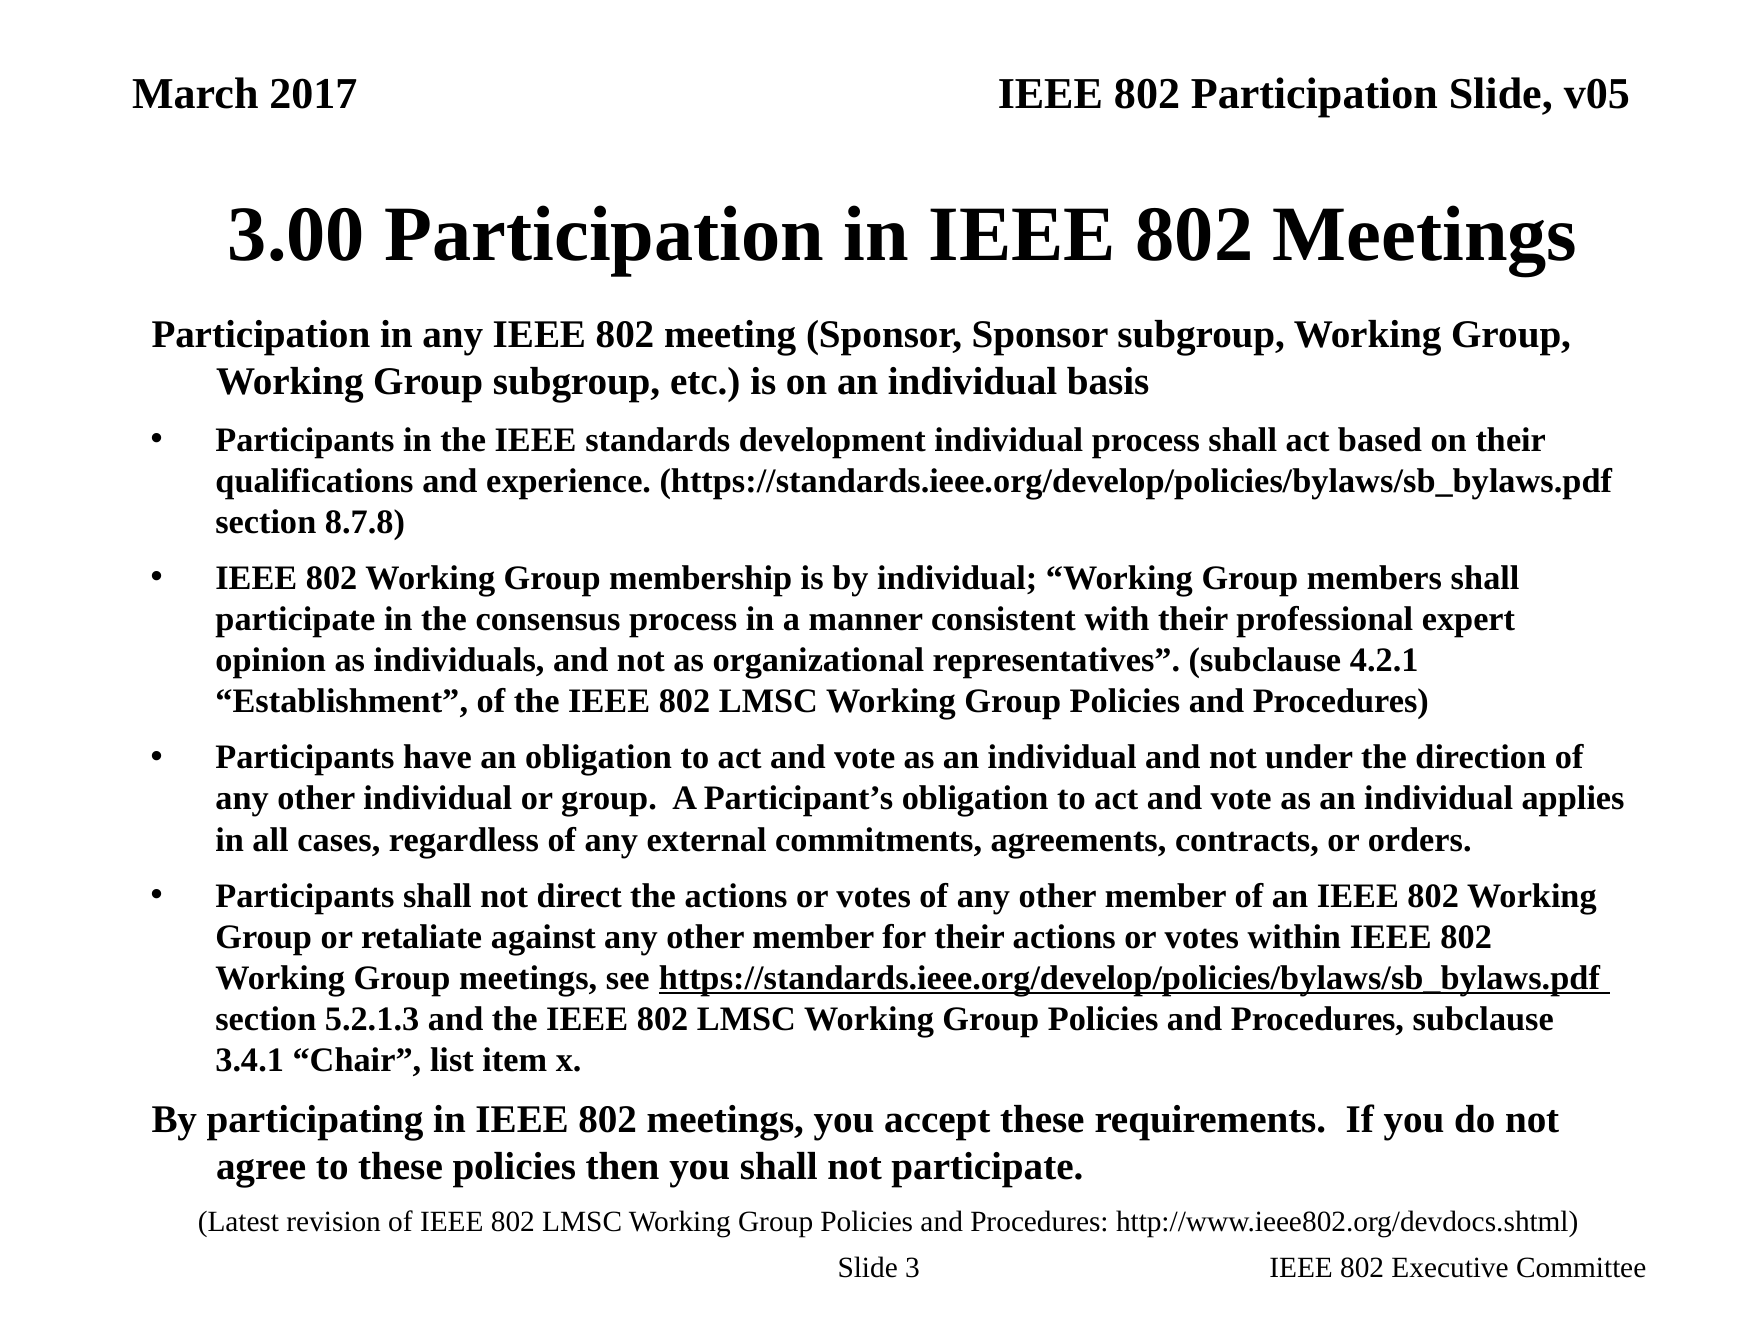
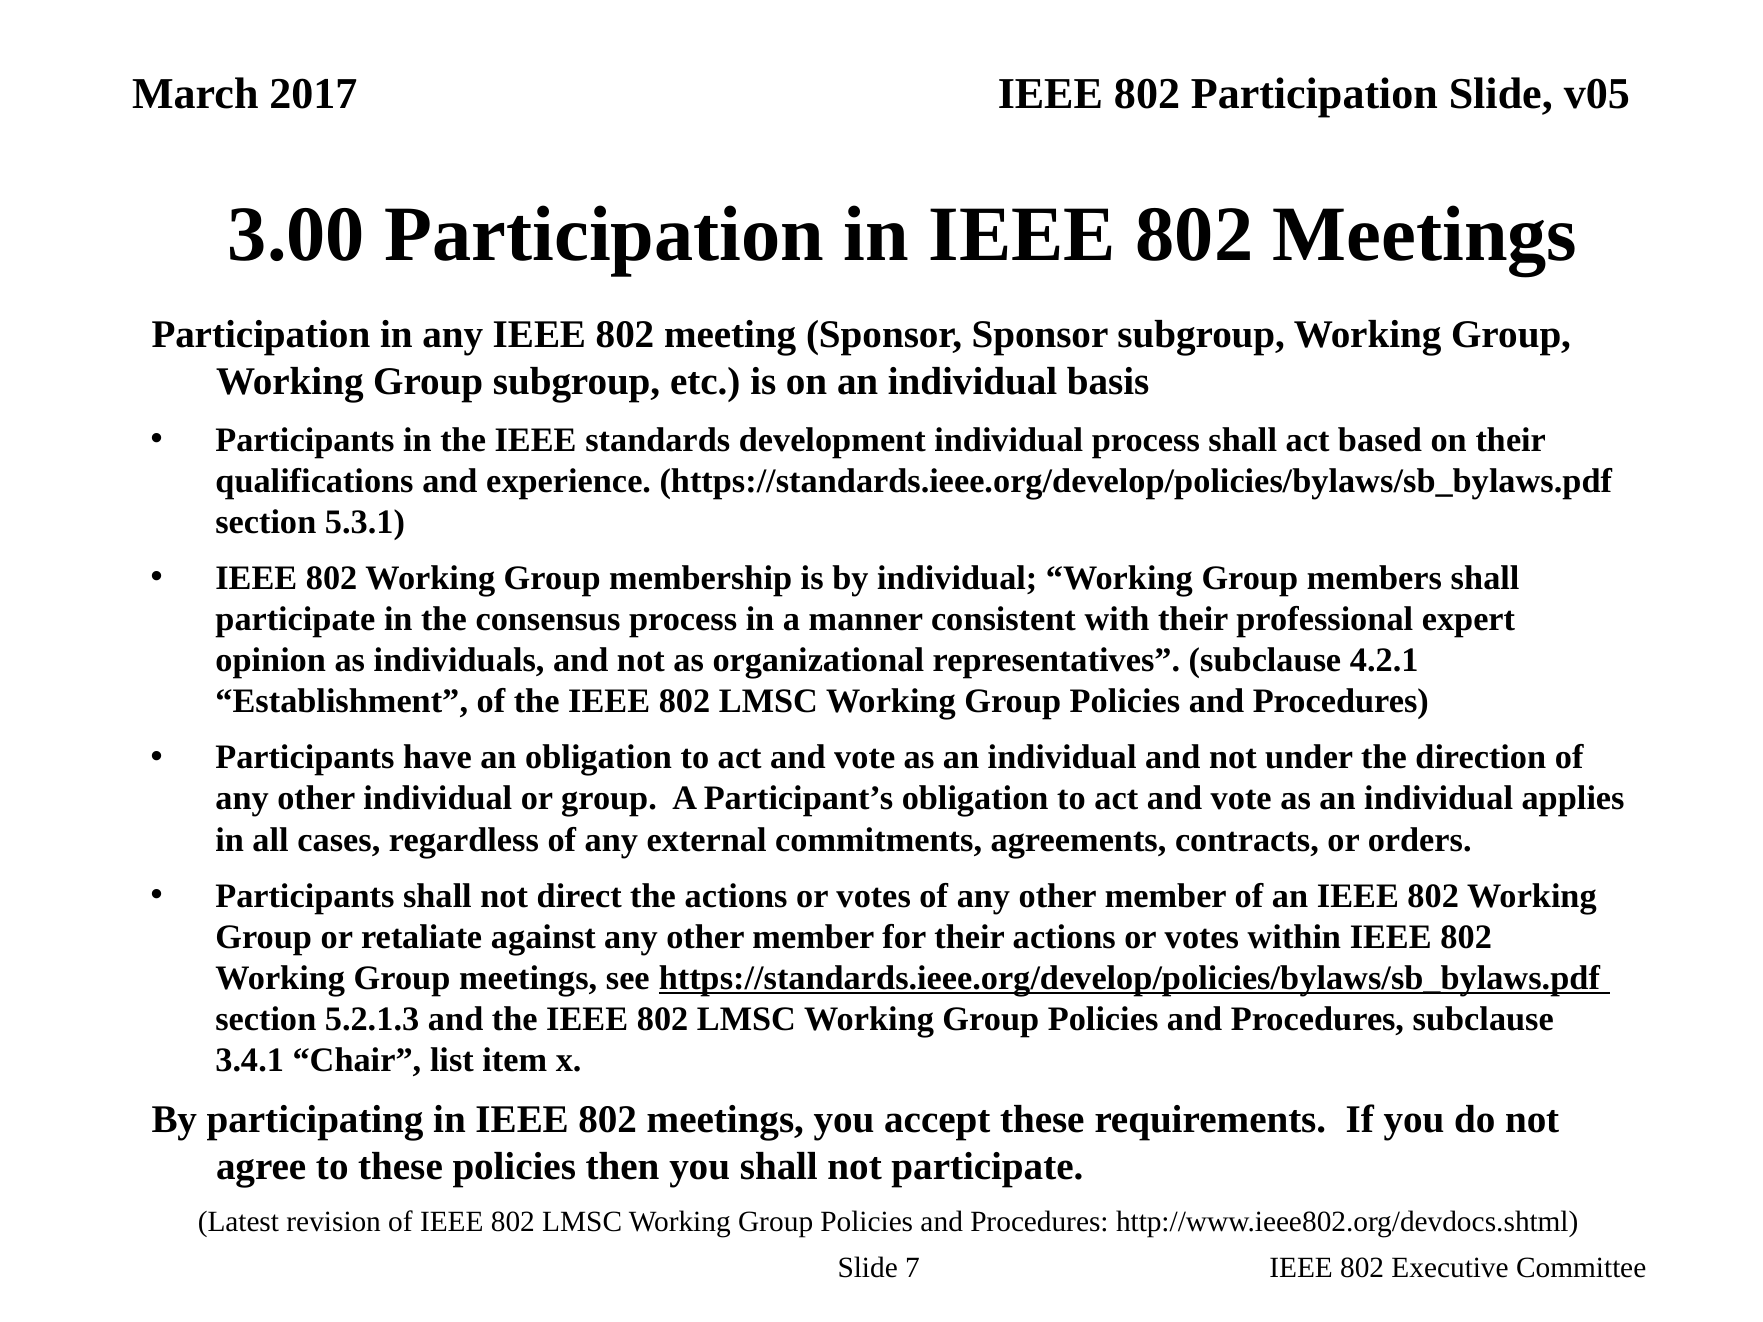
8.7.8: 8.7.8 -> 5.3.1
3: 3 -> 7
